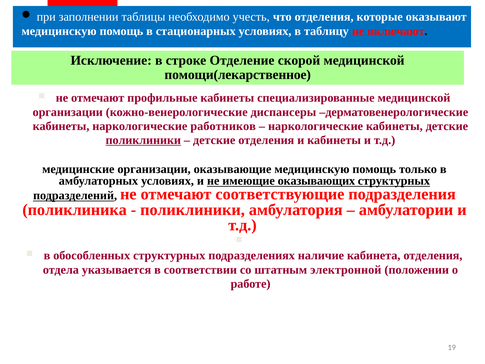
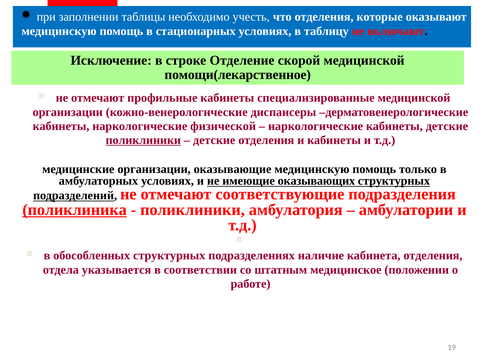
работников: работников -> физической
поликлиника underline: none -> present
электронной: электронной -> медицинское
